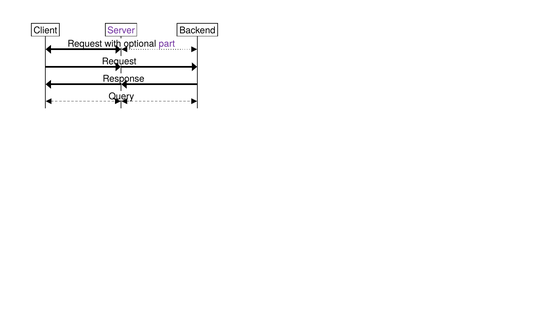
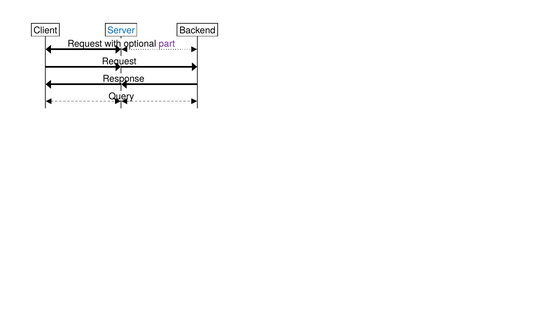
Server colour: purple -> blue
